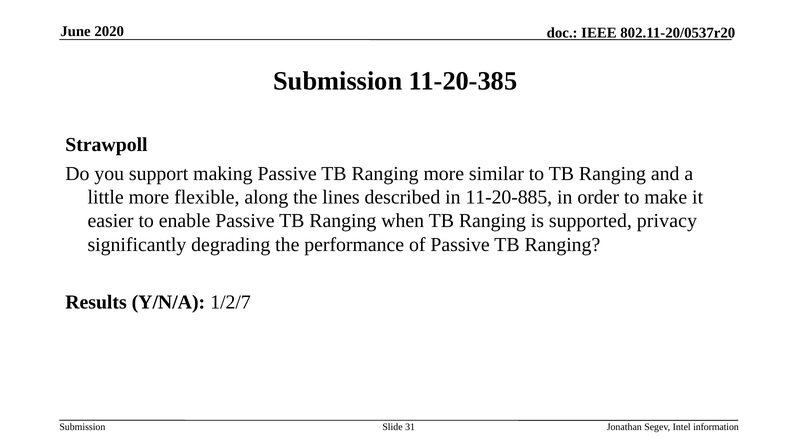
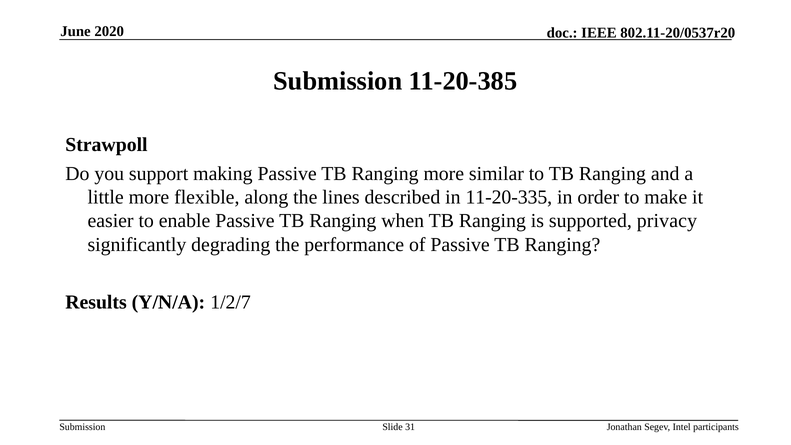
11-20-885: 11-20-885 -> 11-20-335
information: information -> participants
